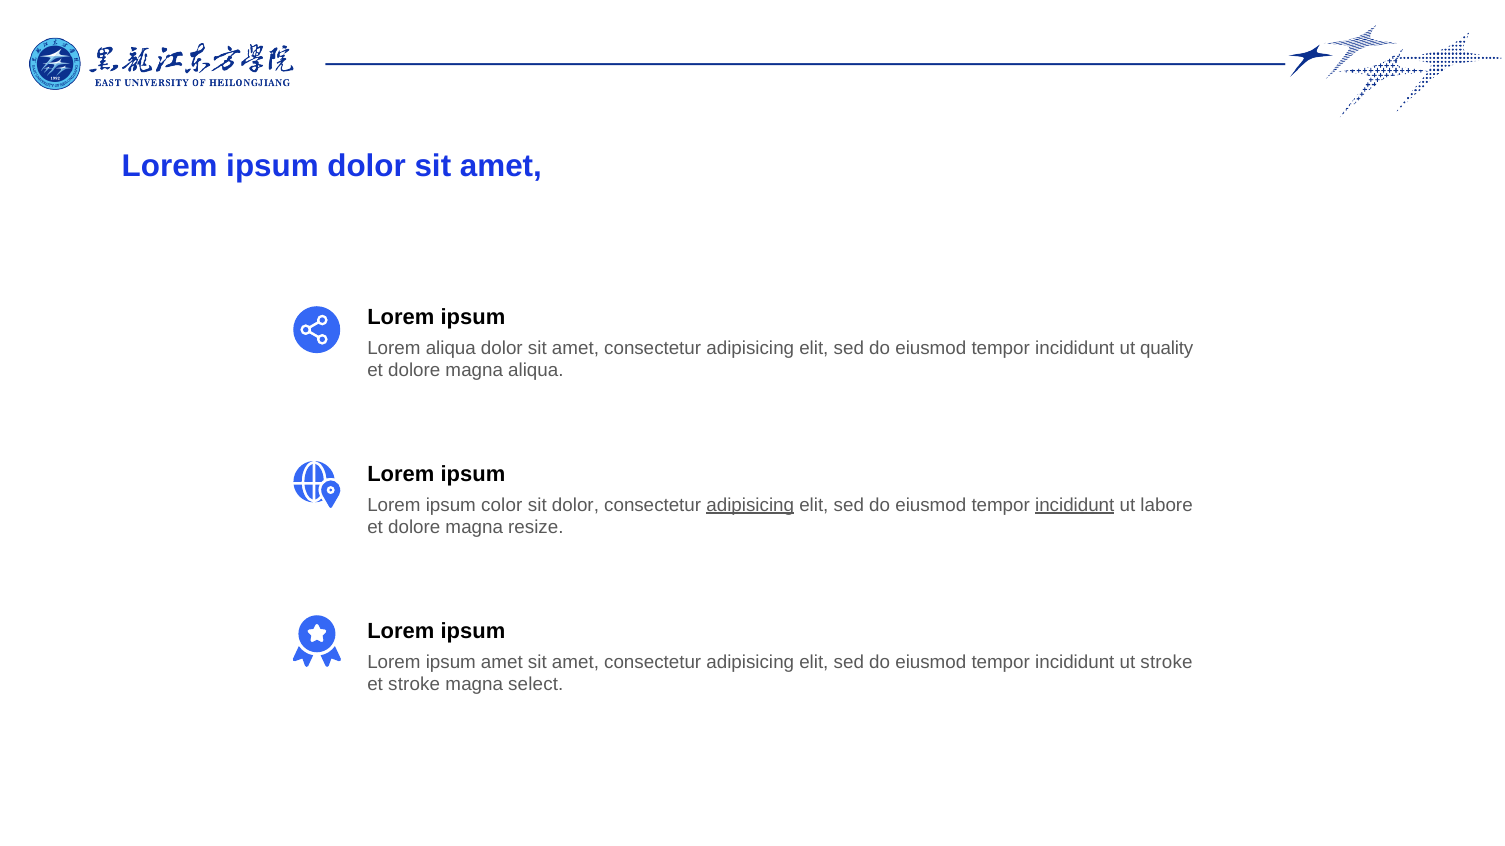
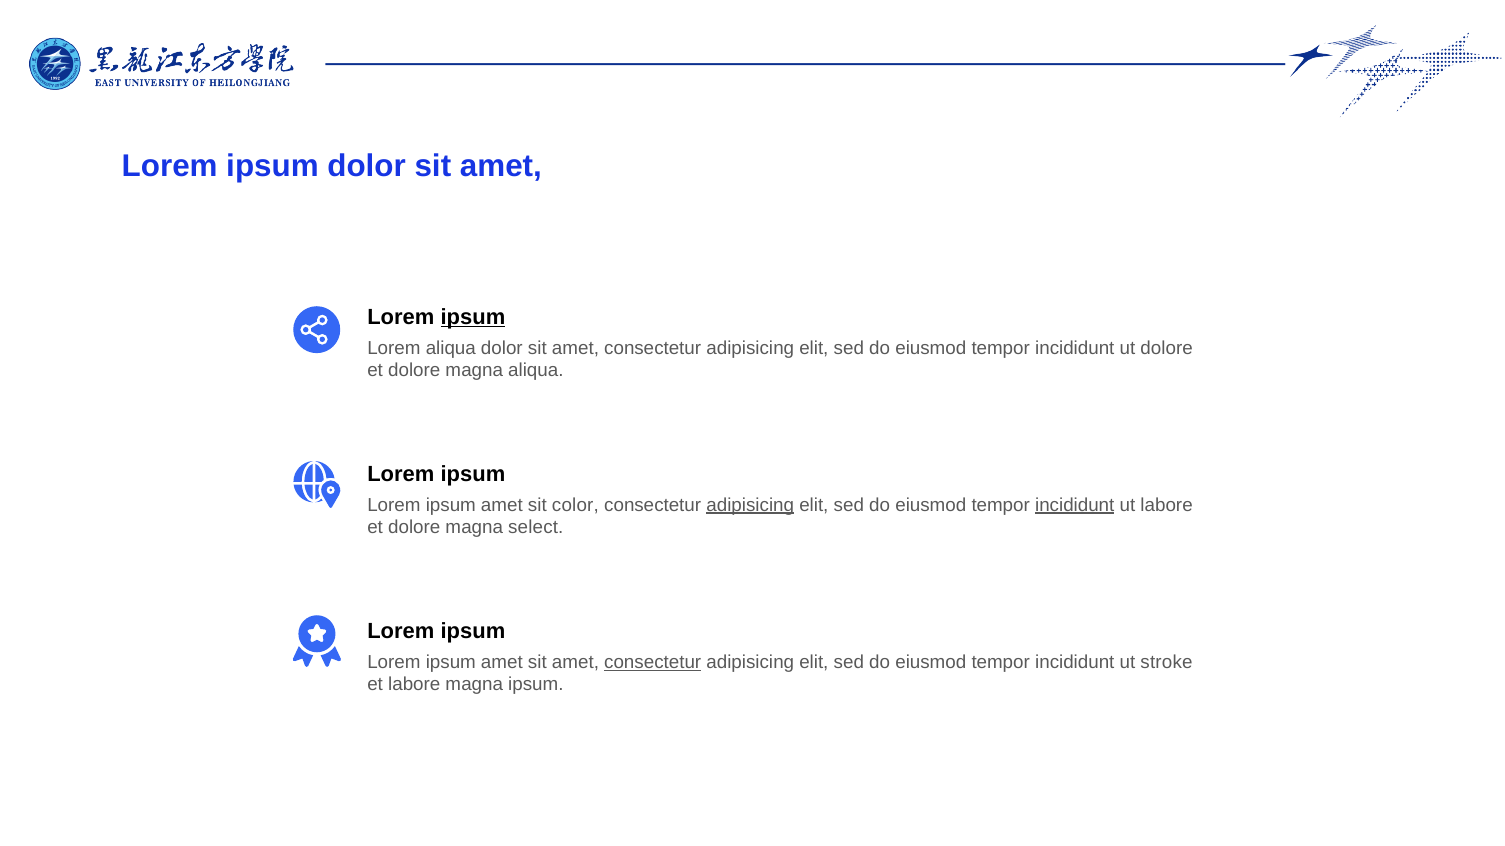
ipsum at (473, 317) underline: none -> present
ut quality: quality -> dolore
color at (502, 505): color -> amet
sit dolor: dolor -> color
resize: resize -> select
consectetur at (653, 662) underline: none -> present
et stroke: stroke -> labore
magna select: select -> ipsum
